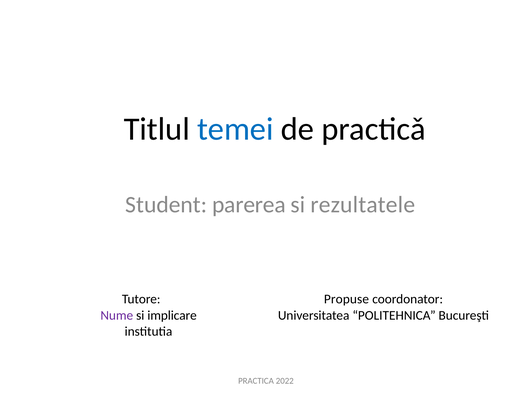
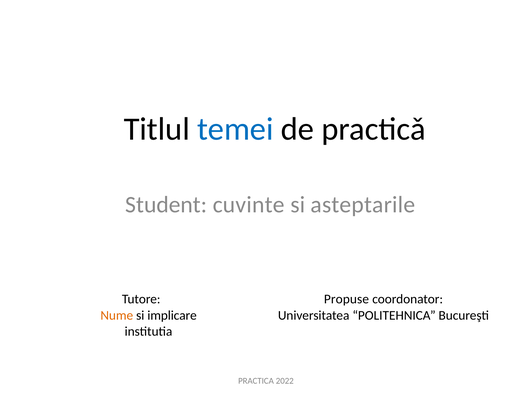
parerea: parerea -> cuvinte
rezultatele: rezultatele -> asteptarile
Nume colour: purple -> orange
